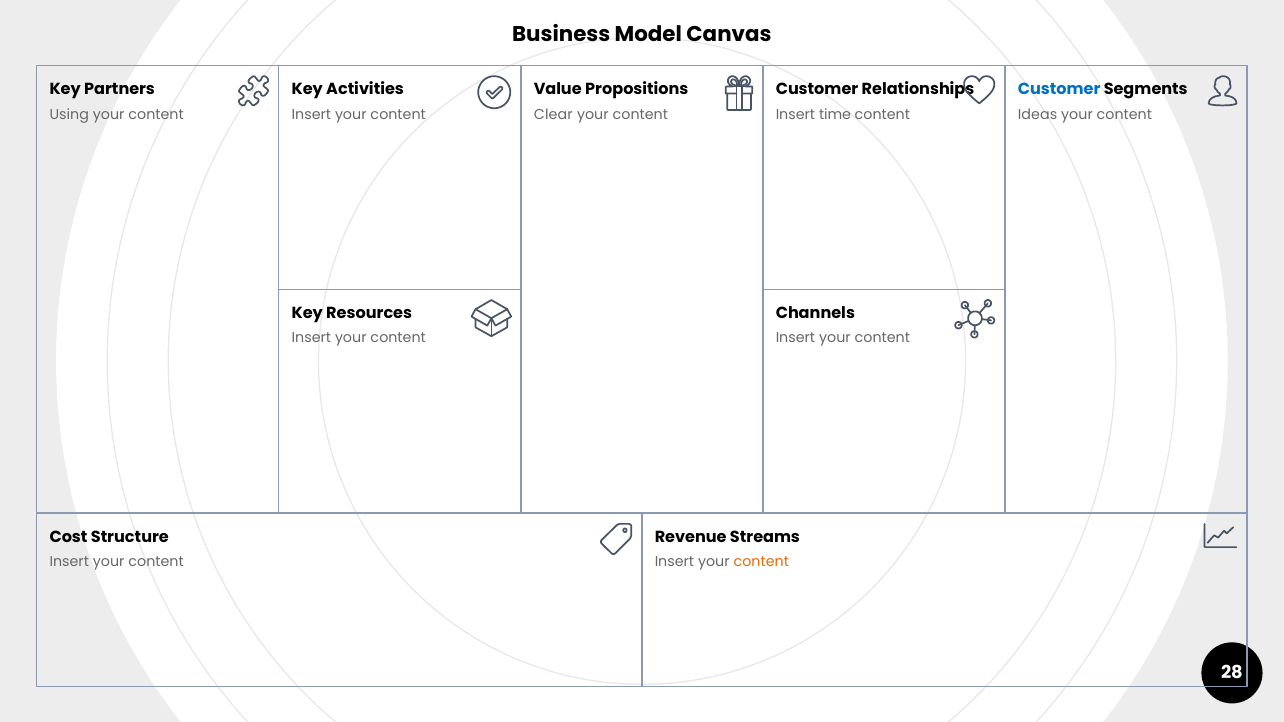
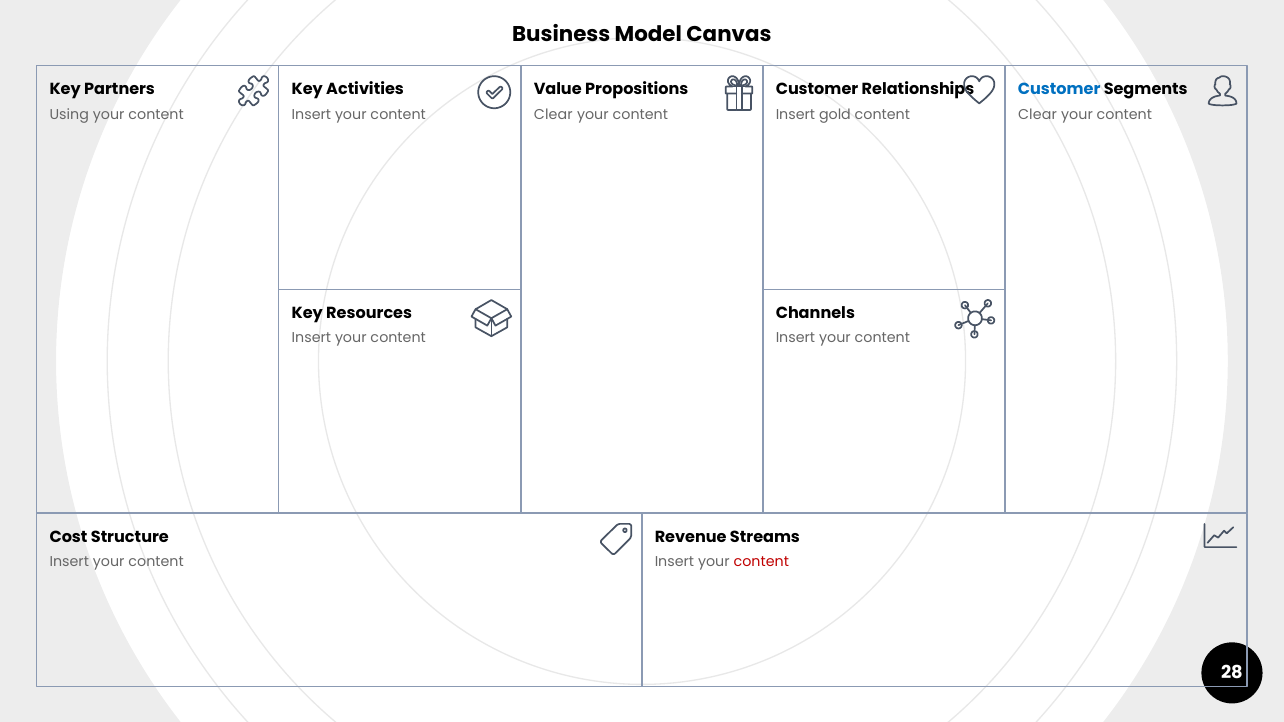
time: time -> gold
Ideas at (1038, 114): Ideas -> Clear
content at (761, 562) colour: orange -> red
